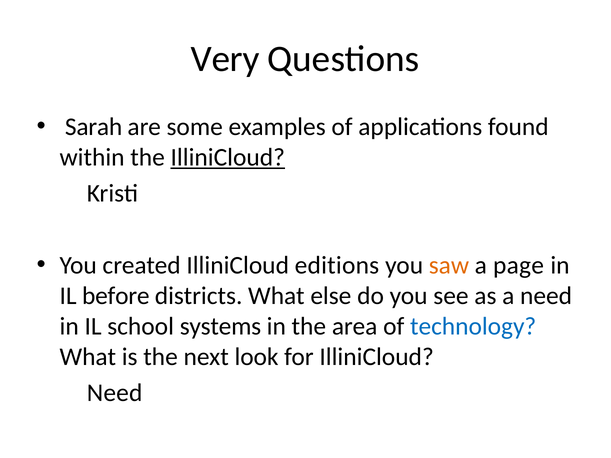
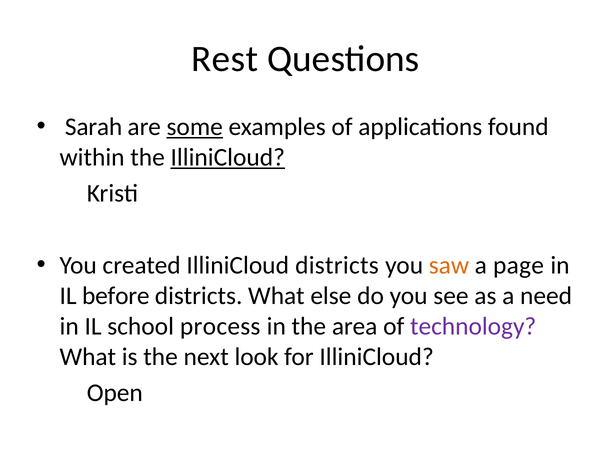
Very: Very -> Rest
some underline: none -> present
IlliniCloud editions: editions -> districts
systems: systems -> process
technology colour: blue -> purple
Need at (115, 393): Need -> Open
